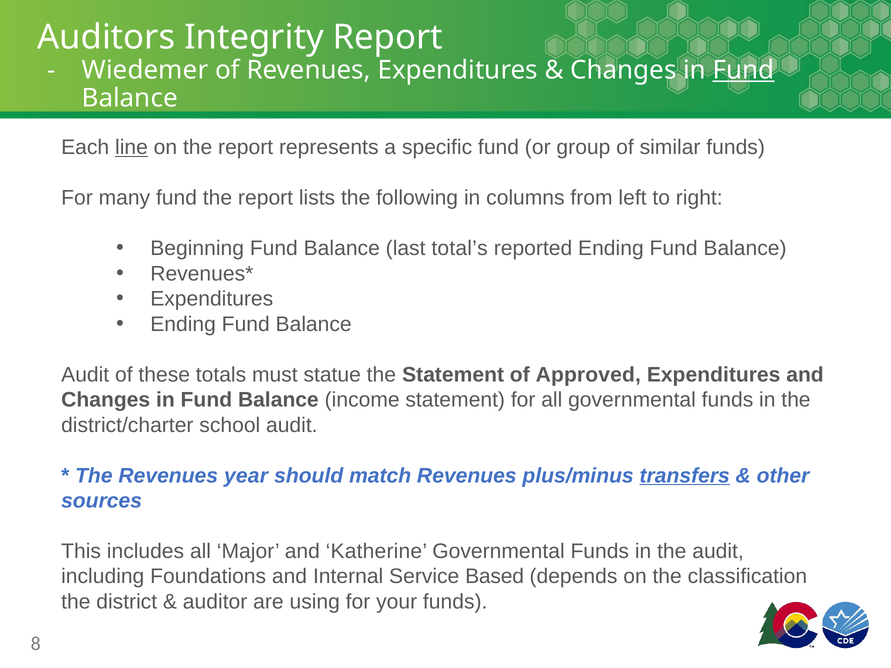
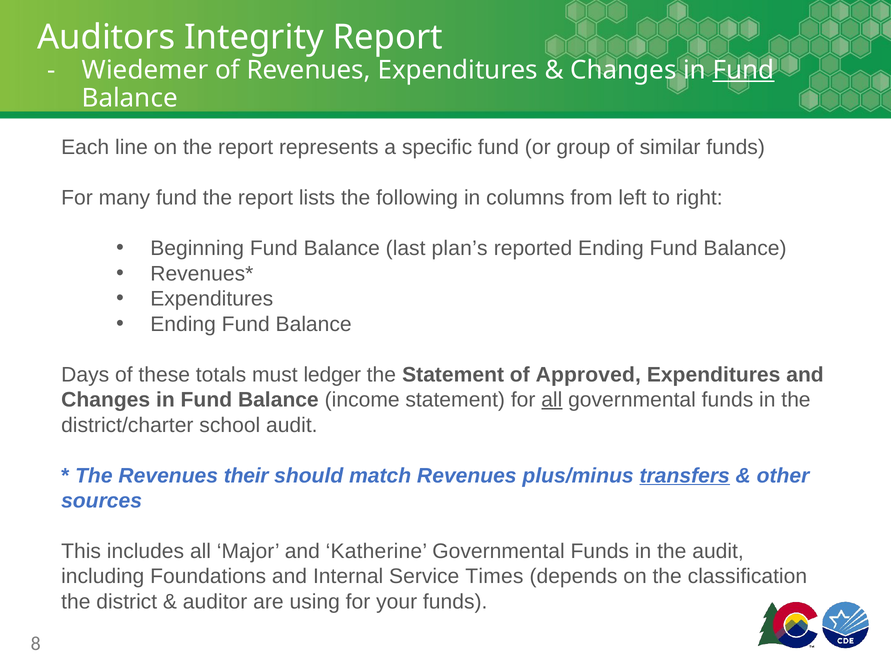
line underline: present -> none
total’s: total’s -> plan’s
Audit at (85, 375): Audit -> Days
statue: statue -> ledger
all at (552, 400) underline: none -> present
year: year -> their
Based: Based -> Times
